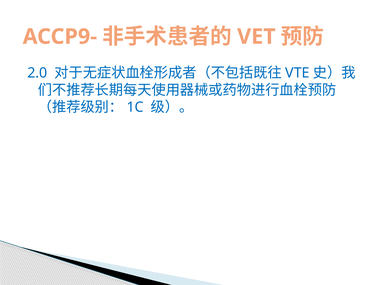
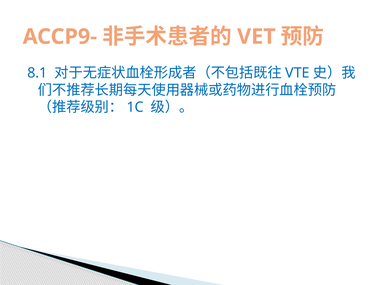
2.0: 2.0 -> 8.1
